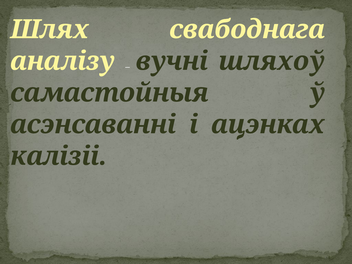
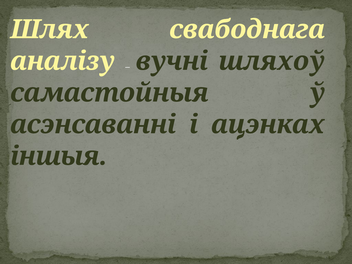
калізіі: калізіі -> іншыя
